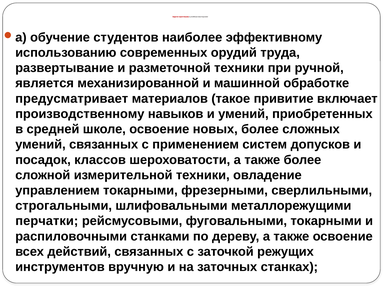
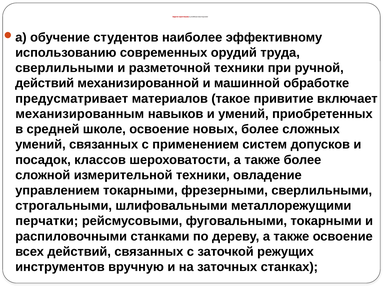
развертывание at (65, 68): развертывание -> сверлильными
является at (45, 83): является -> действий
производственному: производственному -> механизированным
